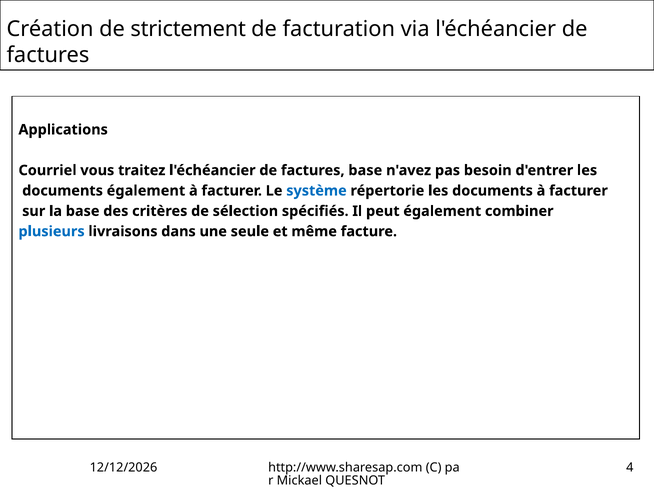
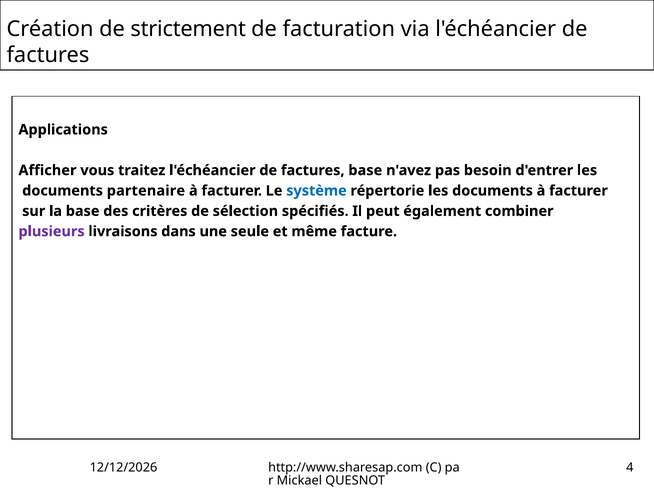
Courriel: Courriel -> Afficher
documents également: également -> partenaire
plusieurs colour: blue -> purple
